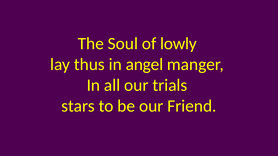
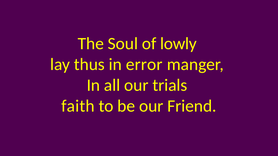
angel: angel -> error
stars: stars -> faith
